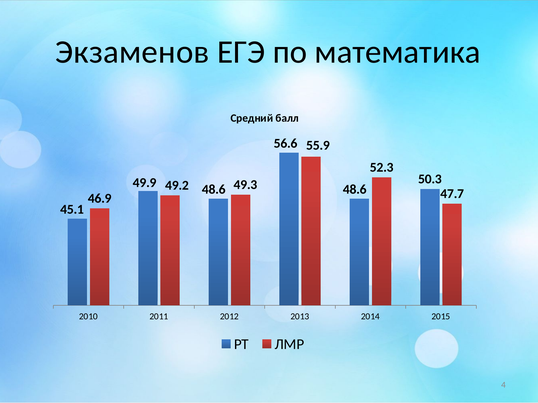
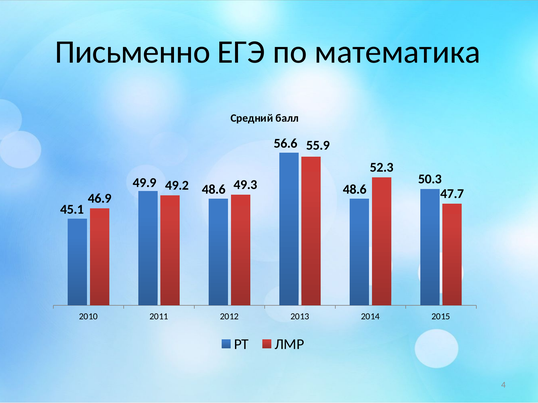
Экзаменов: Экзаменов -> Письменно
